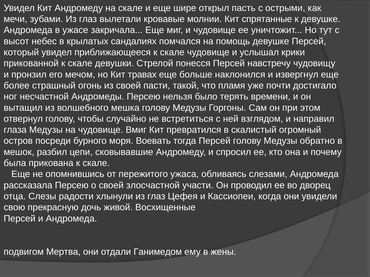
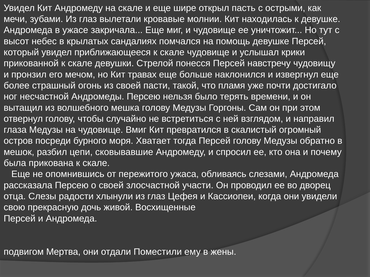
спрятанные: спрятанные -> находилась
Воевать: Воевать -> Хватает
Ганимедом: Ганимедом -> Поместили
